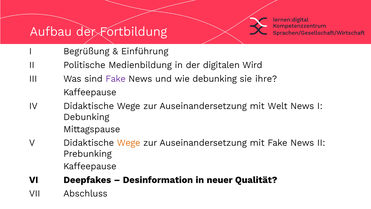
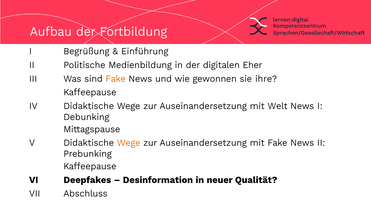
Wird: Wird -> Eher
Fake at (116, 79) colour: purple -> orange
wie debunking: debunking -> gewonnen
